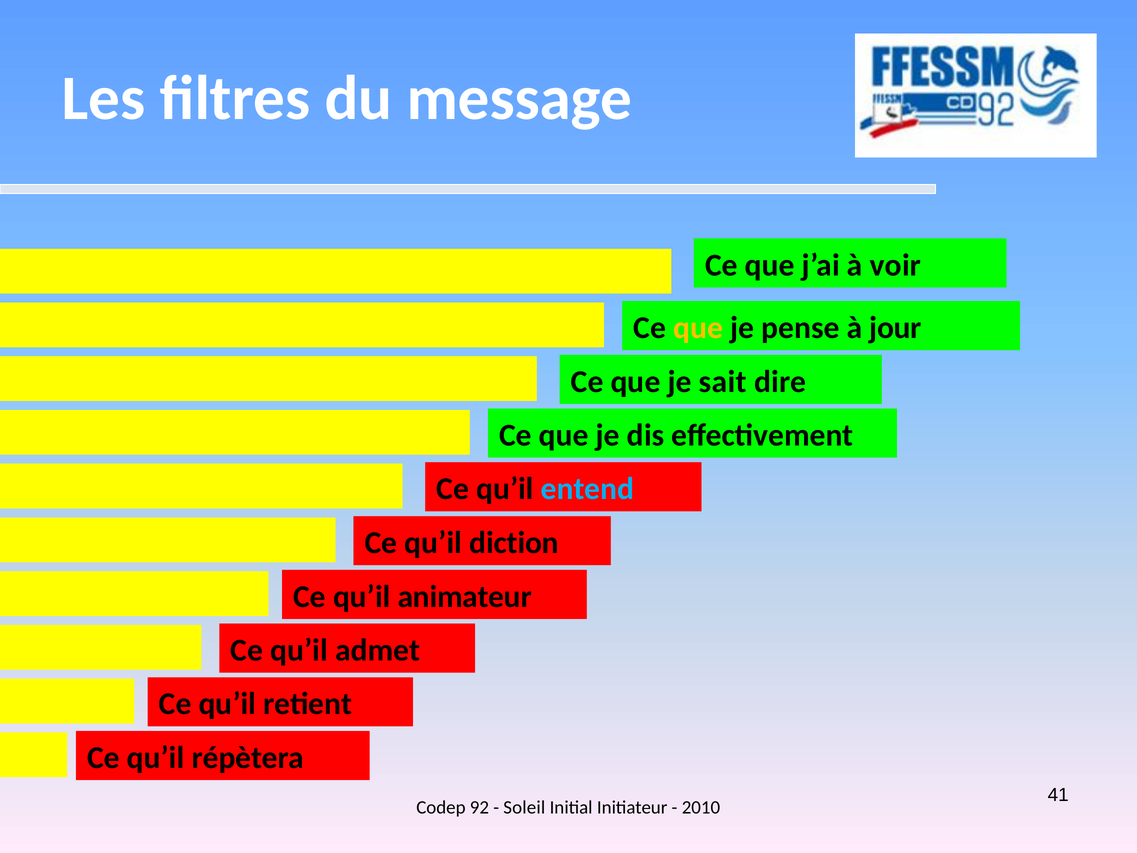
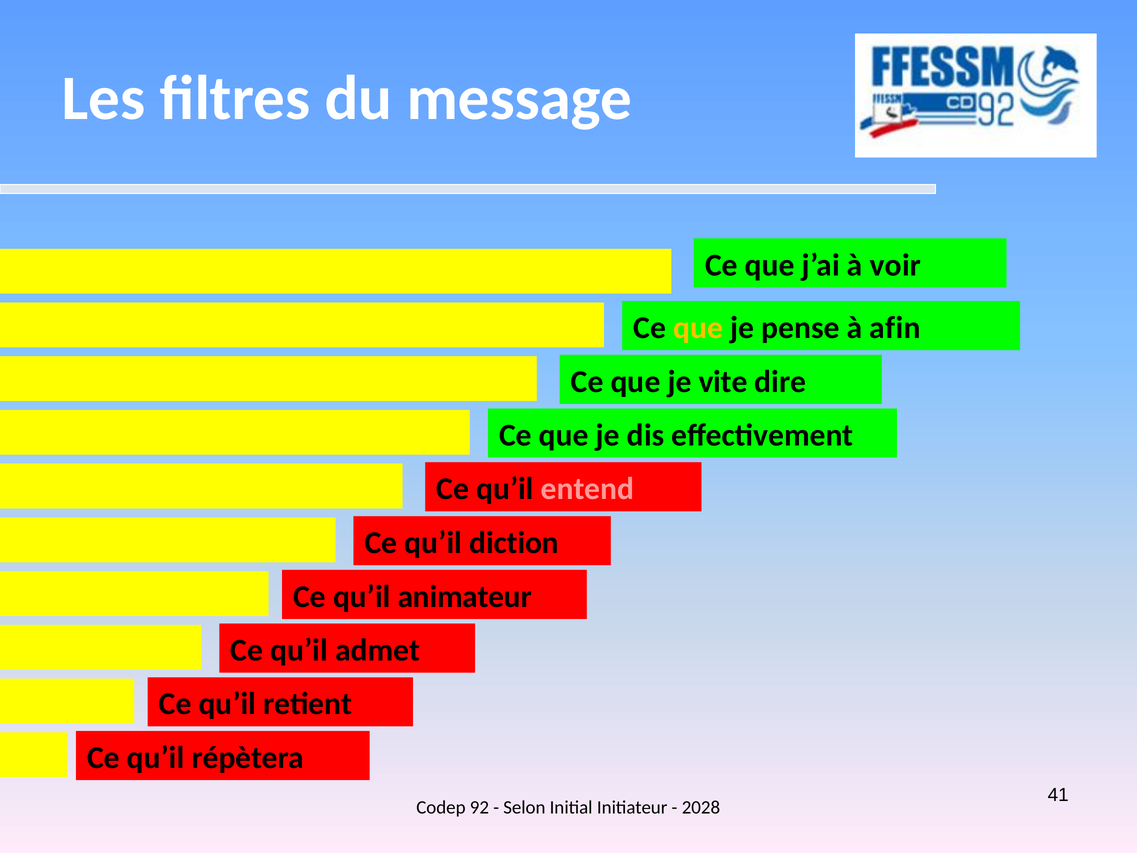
jour: jour -> afin
sait: sait -> vite
entend colour: light blue -> pink
Soleil: Soleil -> Selon
2010: 2010 -> 2028
